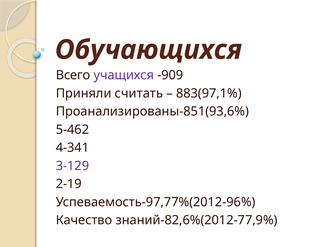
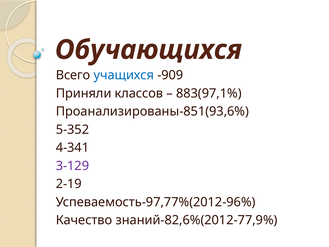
учащихся colour: purple -> blue
считать: считать -> классов
5-462: 5-462 -> 5-352
